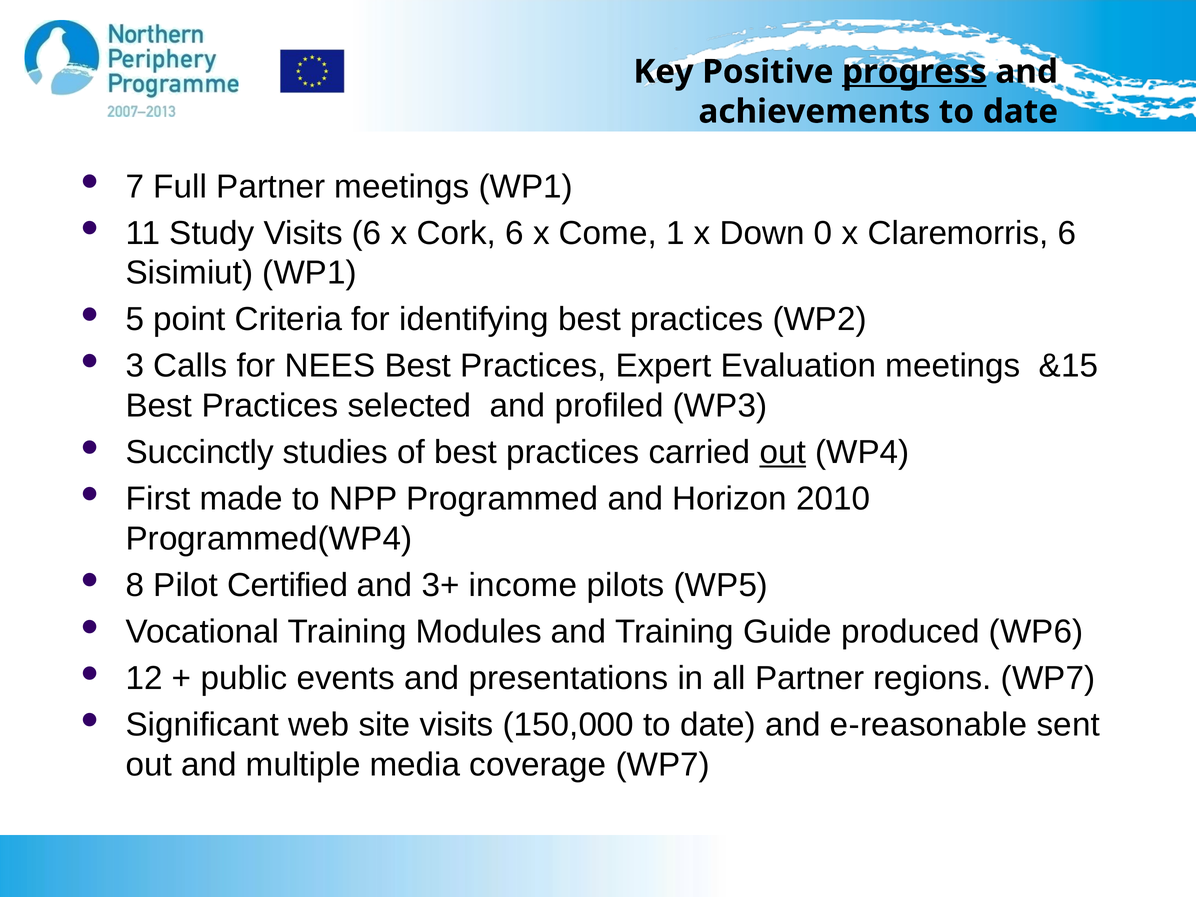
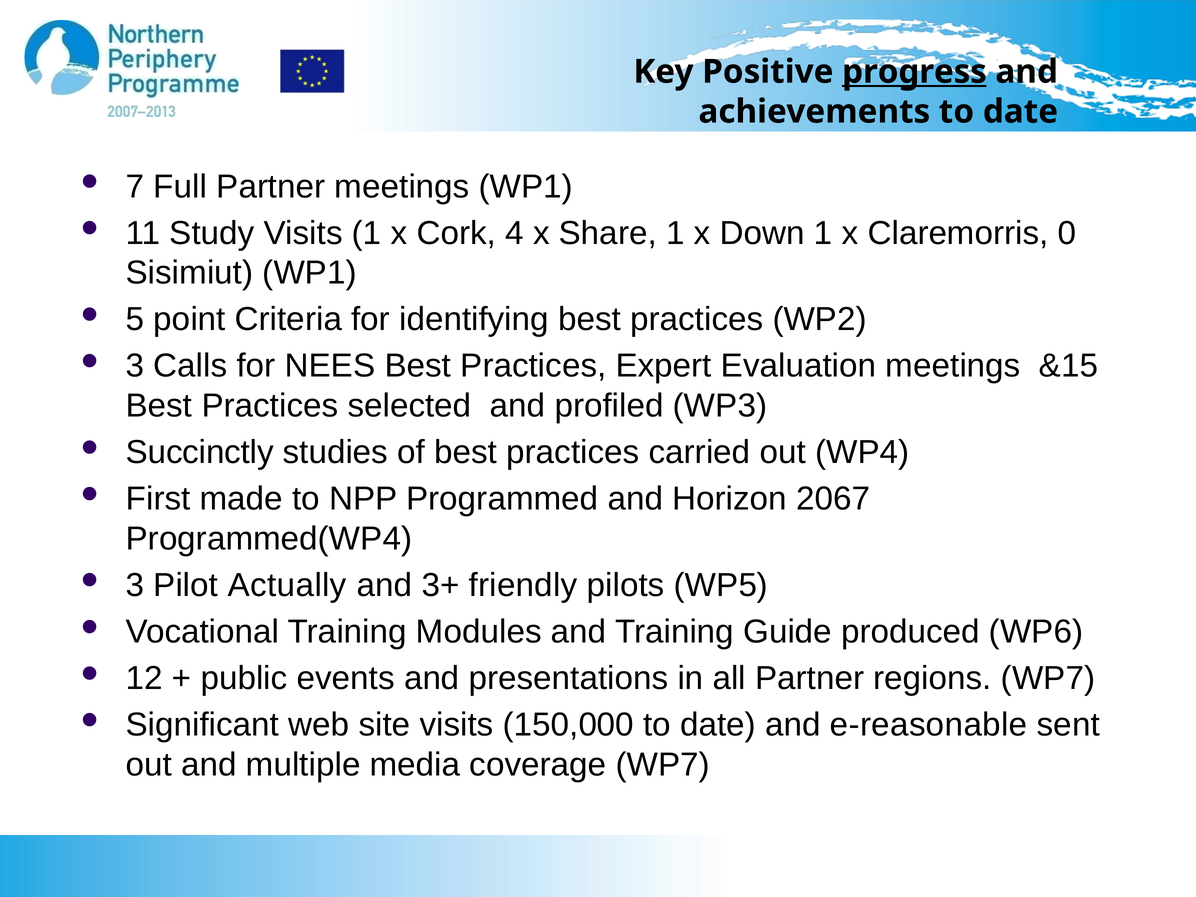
Visits 6: 6 -> 1
Cork 6: 6 -> 4
Come: Come -> Share
Down 0: 0 -> 1
Claremorris 6: 6 -> 0
out at (783, 452) underline: present -> none
2010: 2010 -> 2067
8 at (135, 585): 8 -> 3
Certified: Certified -> Actually
income: income -> friendly
